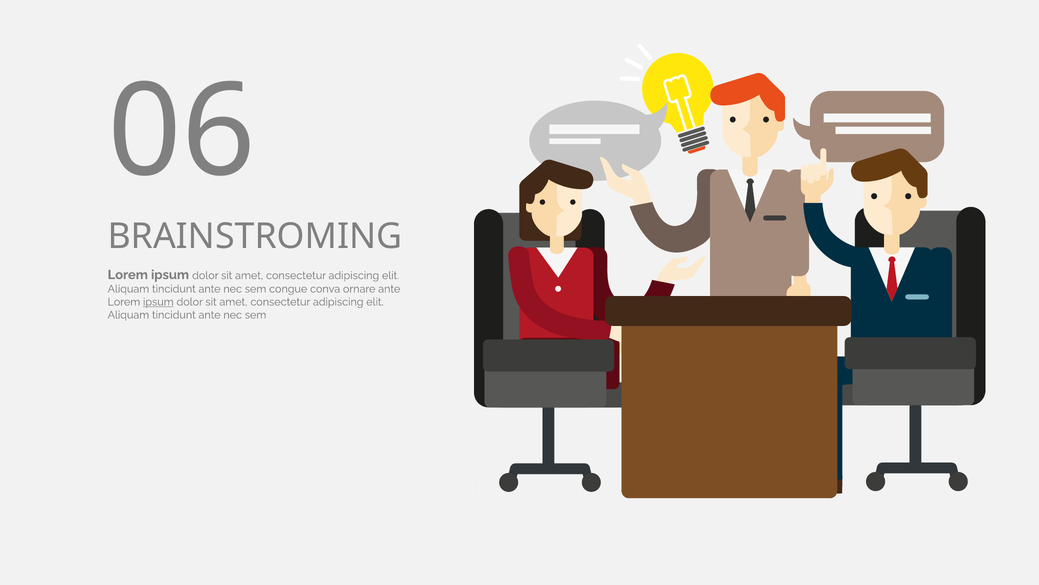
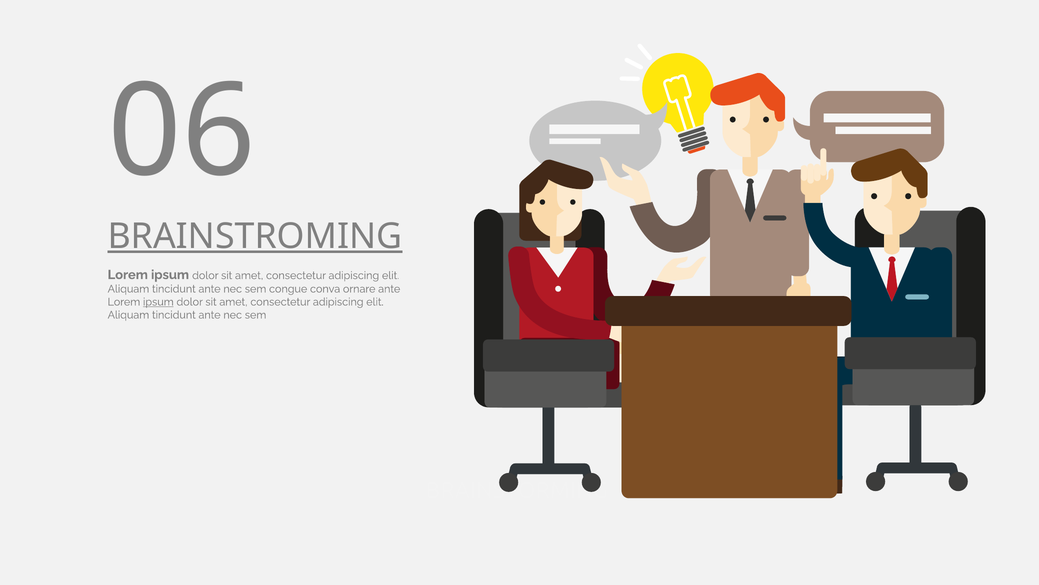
BRAINSTROMING underline: none -> present
